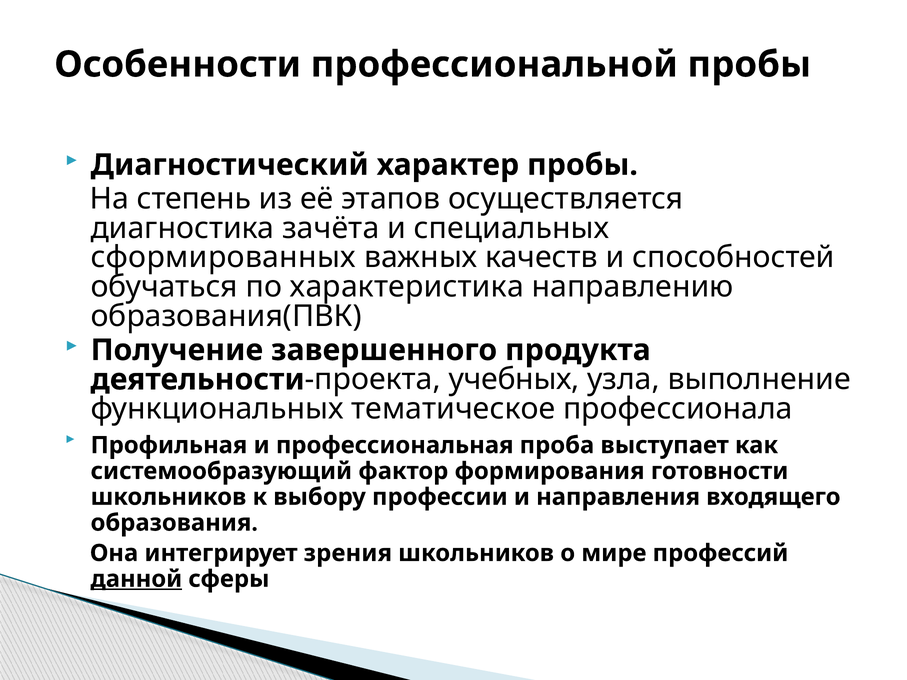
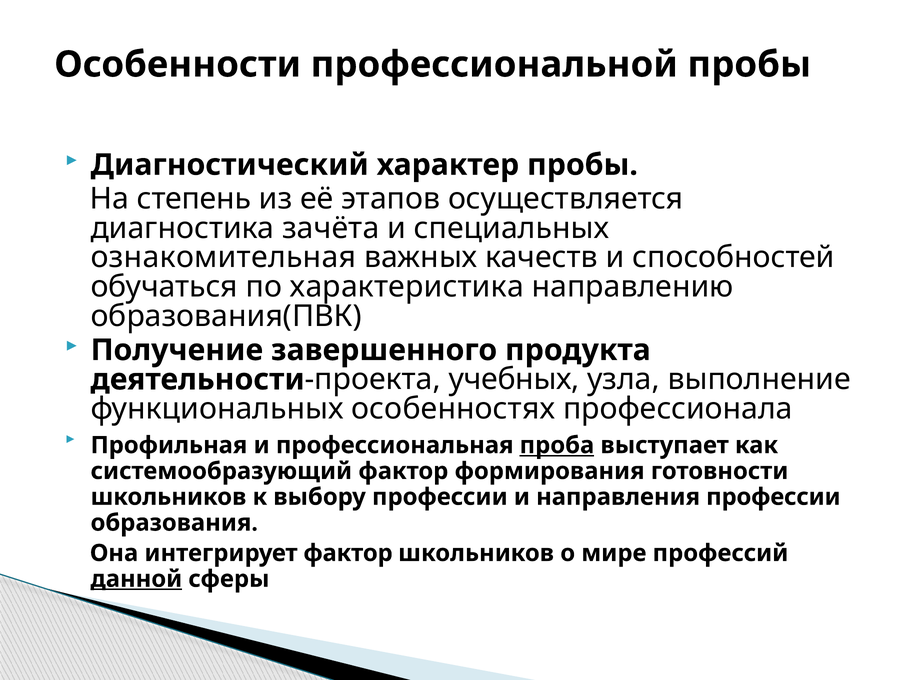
сформированных: сформированных -> ознакомительная
тематическое: тематическое -> особенностях
проба underline: none -> present
направления входящего: входящего -> профессии
интегрирует зрения: зрения -> фактор
